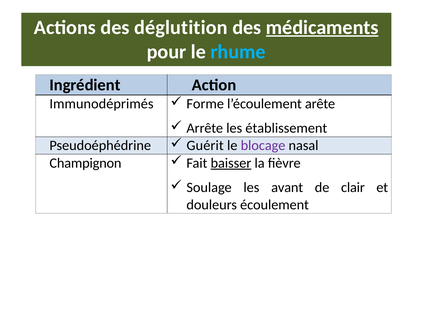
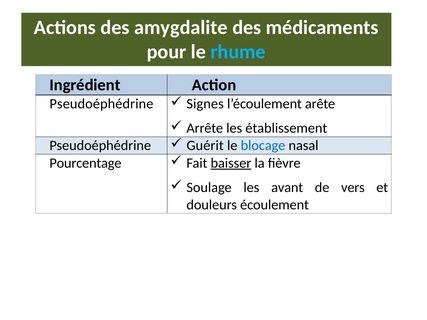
déglutition: déglutition -> amygdalite
médicaments underline: present -> none
Immunodéprimés at (101, 104): Immunodéprimés -> Pseudoéphédrine
Forme: Forme -> Signes
blocage colour: purple -> blue
Champignon: Champignon -> Pourcentage
clair: clair -> vers
